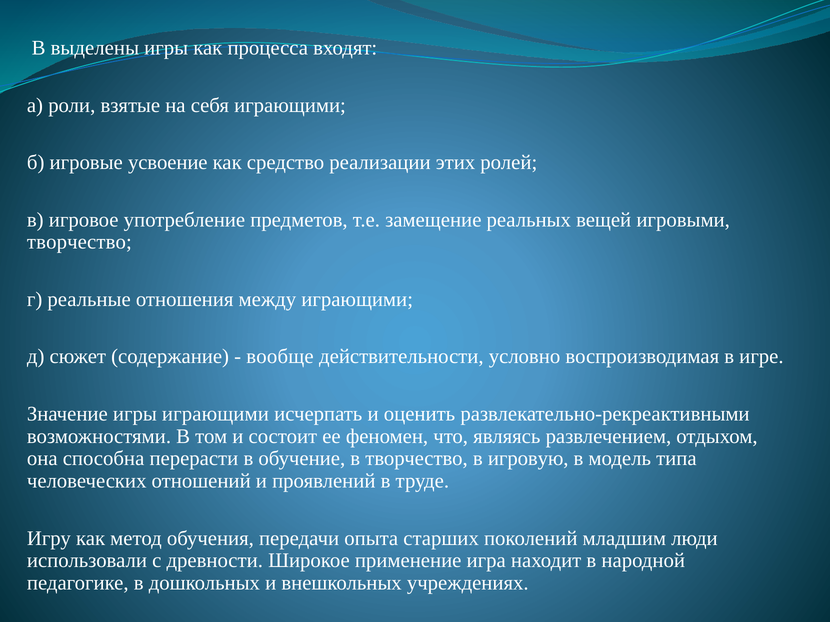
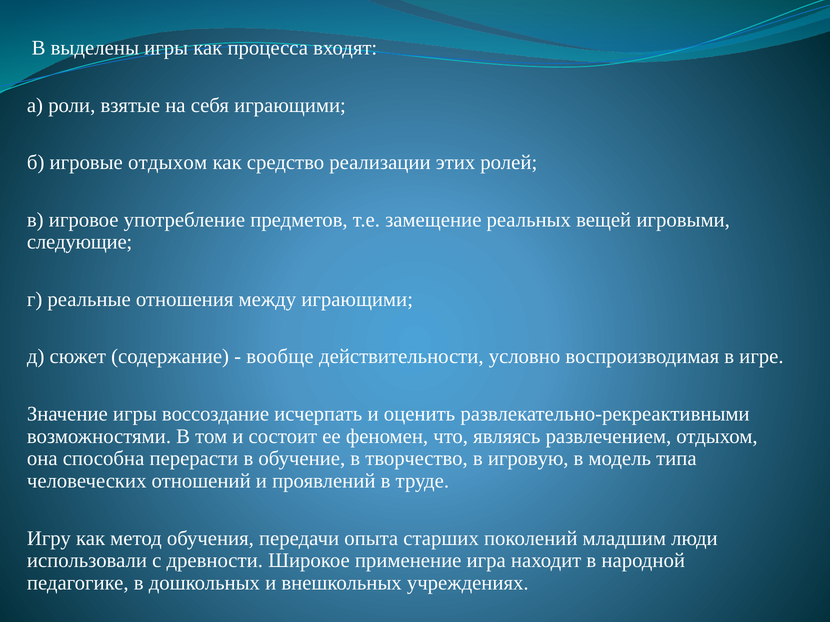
игровые усвоение: усвоение -> отдыхом
творчество at (79, 242): творчество -> следующие
игры играющими: играющими -> воссоздание
